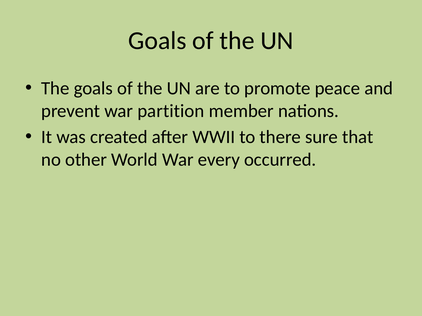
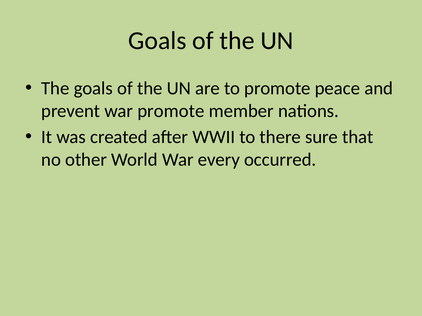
war partition: partition -> promote
